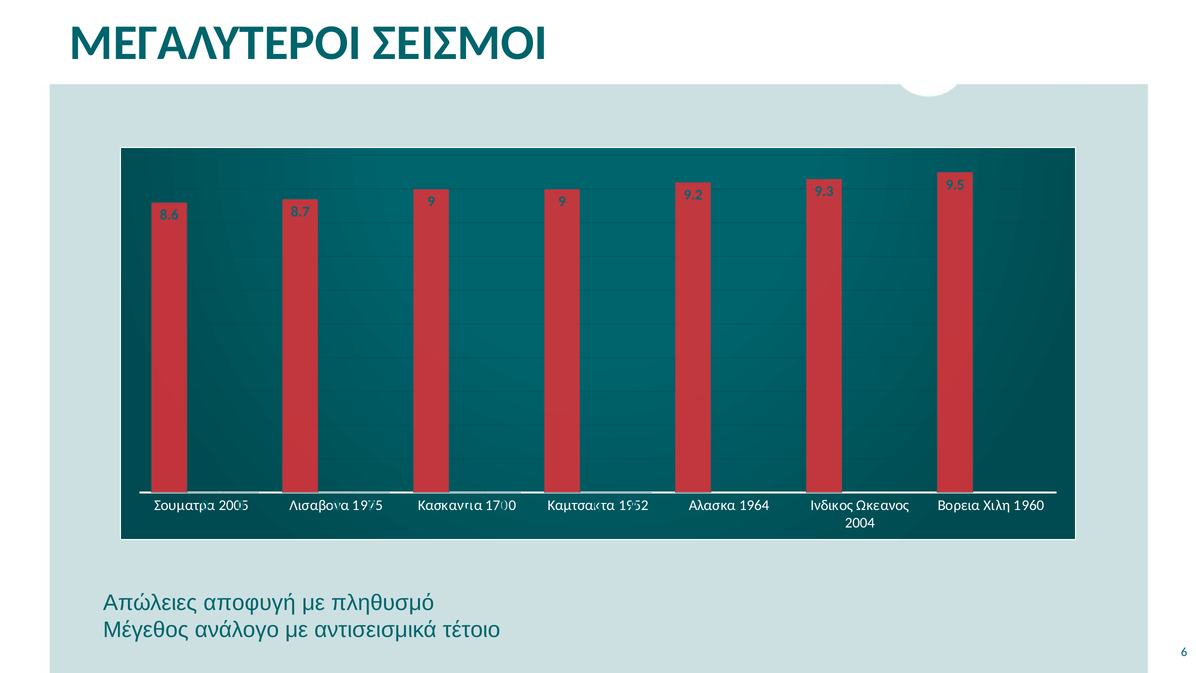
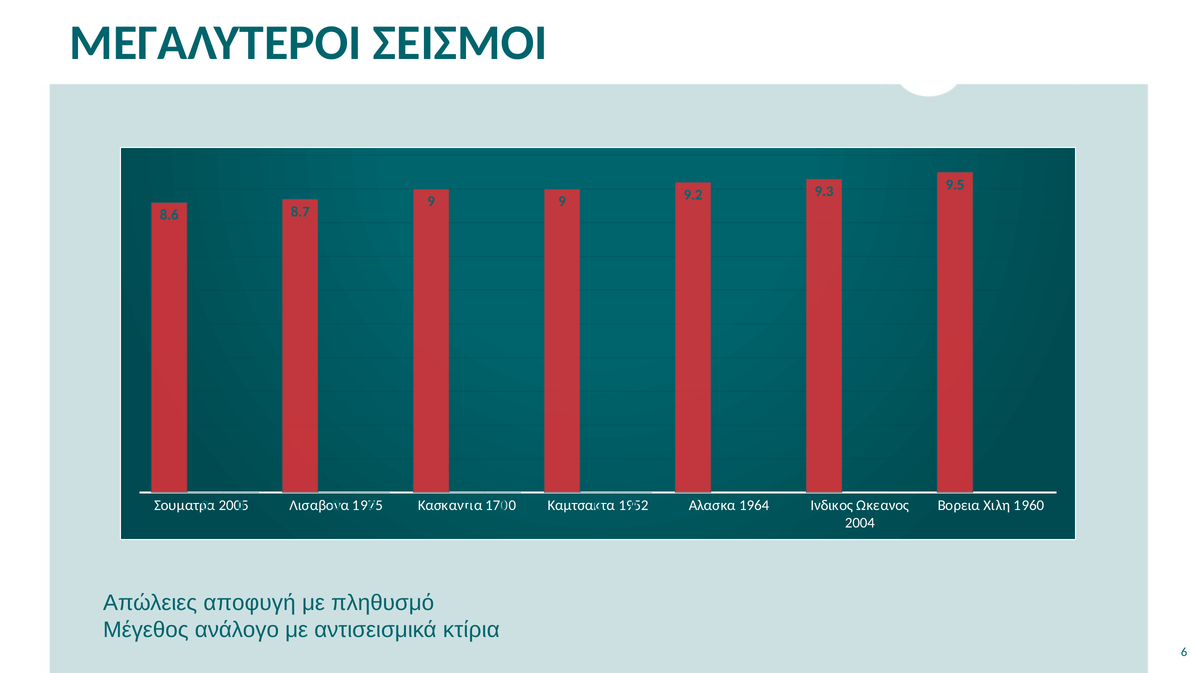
τέτοιο: τέτοιο -> κτίρια
